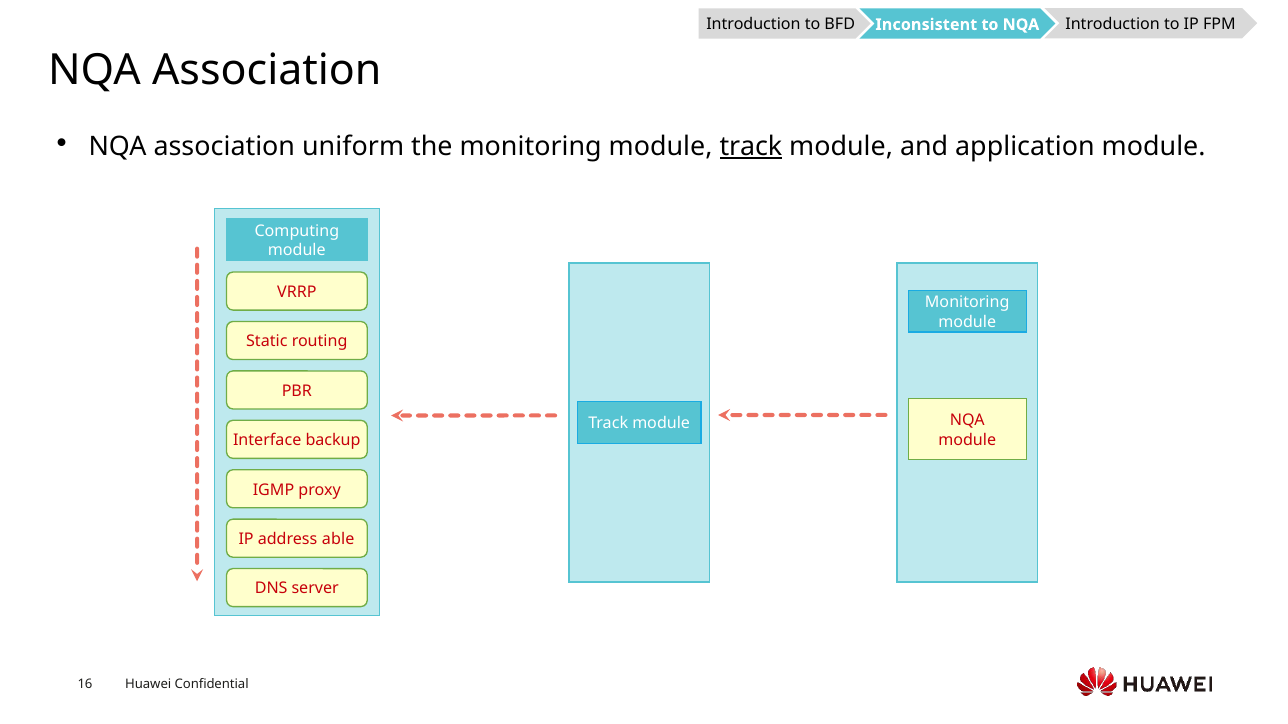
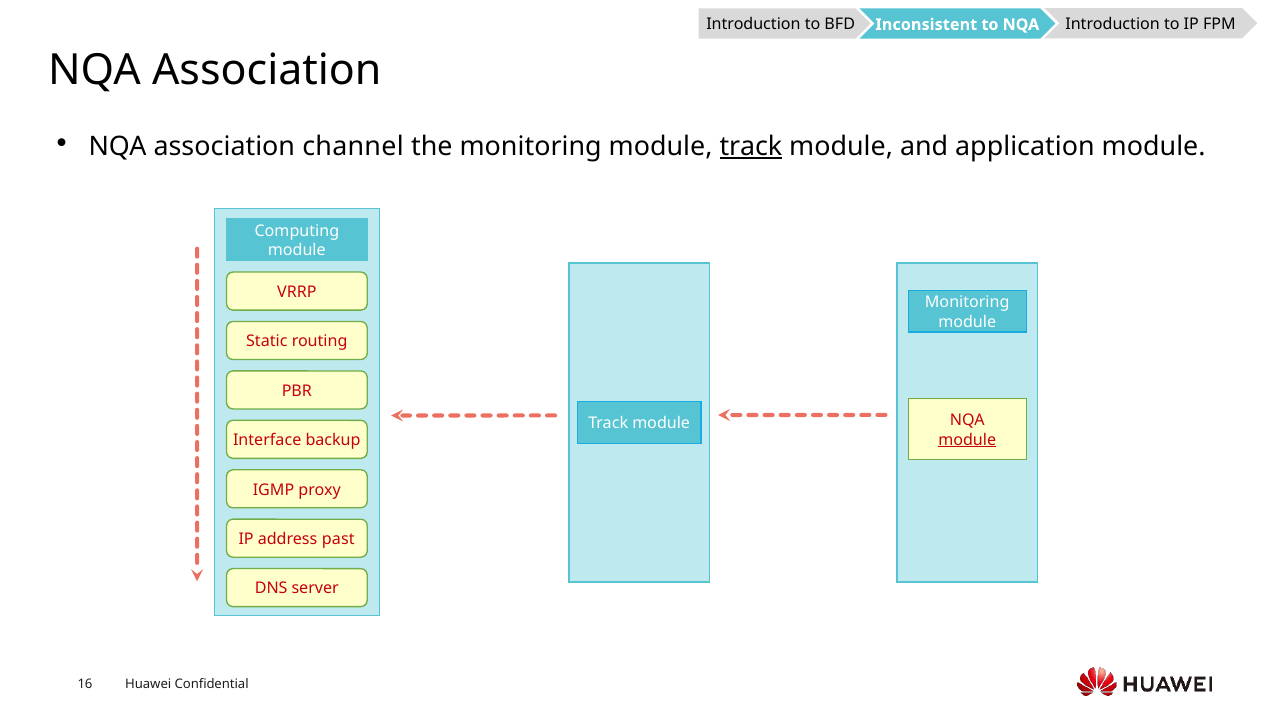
uniform: uniform -> channel
module at (967, 440) underline: none -> present
able: able -> past
